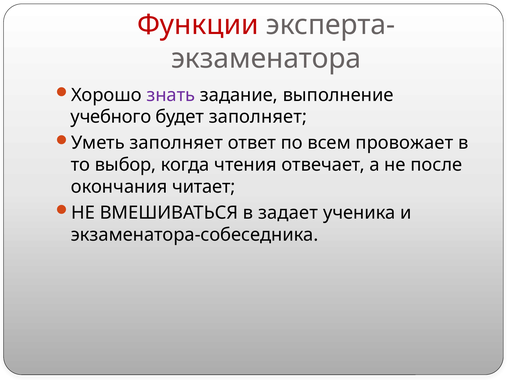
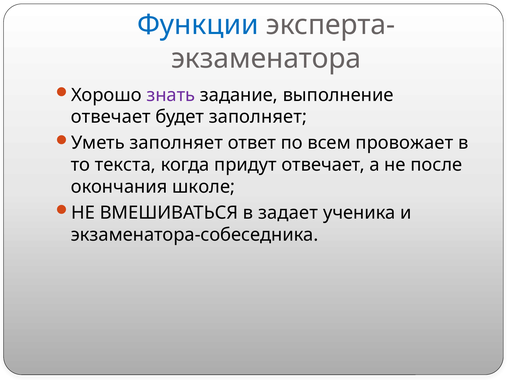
Функции colour: red -> blue
учебного at (111, 117): учебного -> отвечает
выбор: выбор -> текста
чтения: чтения -> придут
читает: читает -> школе
